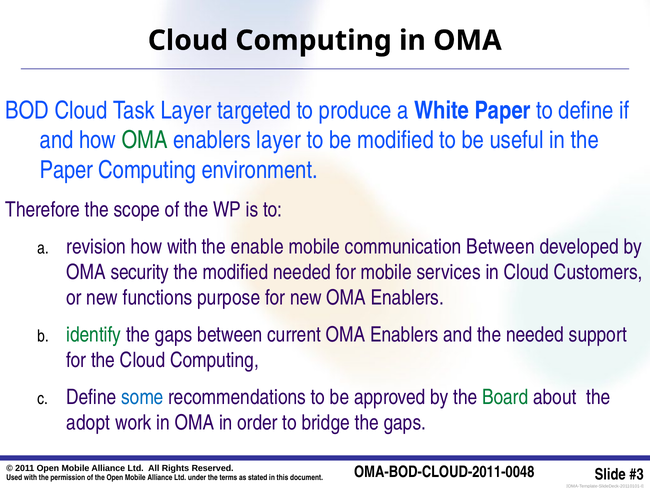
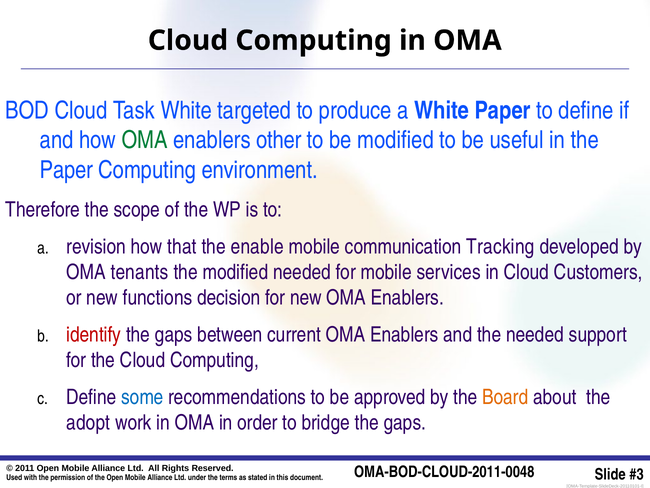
Task Layer: Layer -> White
enablers layer: layer -> other
how with: with -> that
communication Between: Between -> Tracking
security: security -> tenants
purpose: purpose -> decision
identify colour: green -> red
Board colour: green -> orange
